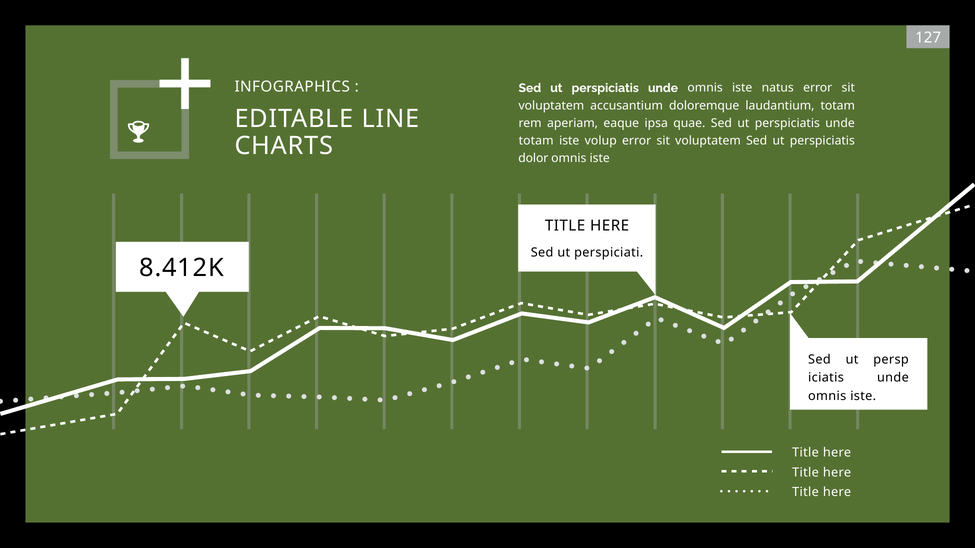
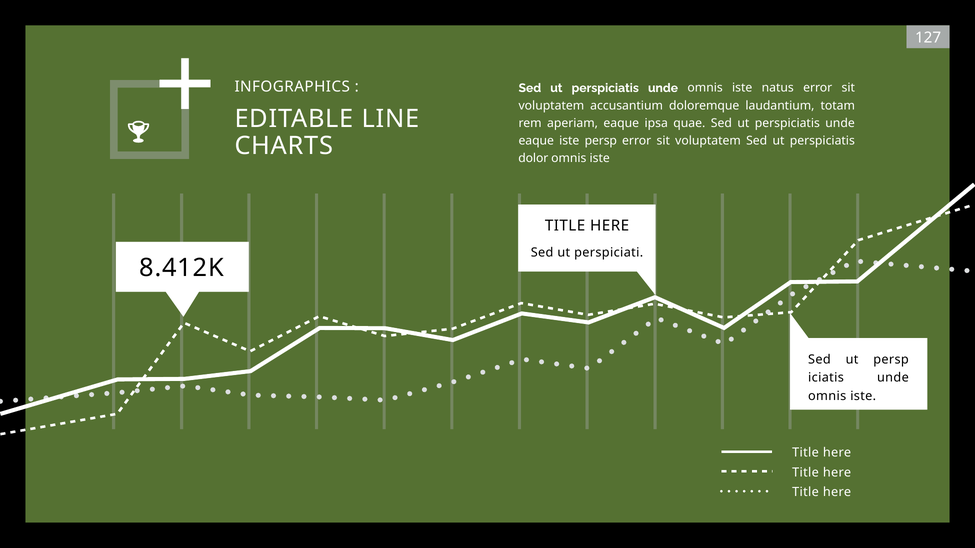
totam at (536, 141): totam -> eaque
iste volup: volup -> persp
